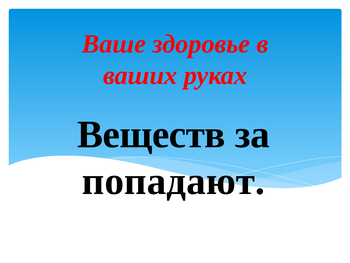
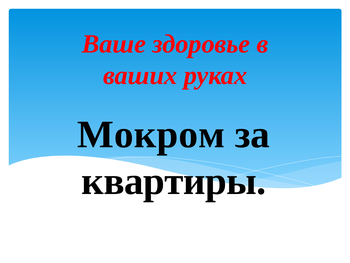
Веществ: Веществ -> Мокром
попадают: попадают -> квартиры
